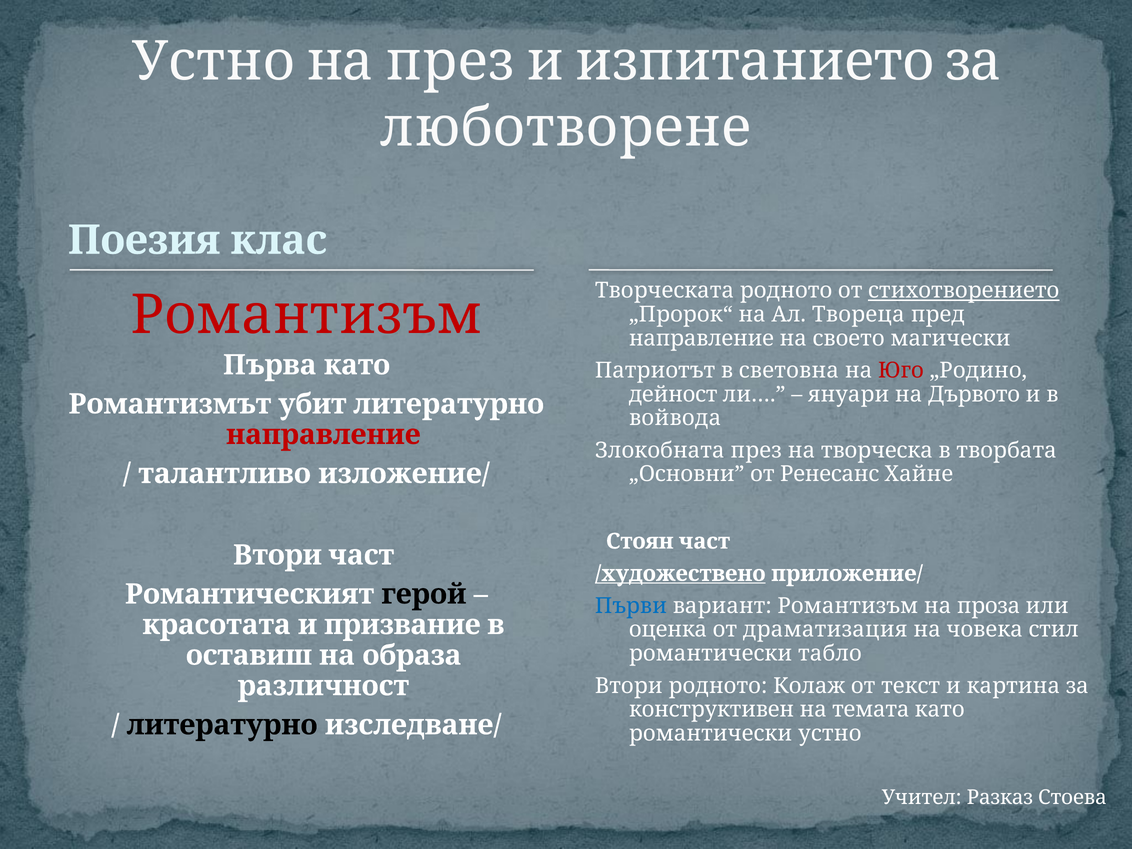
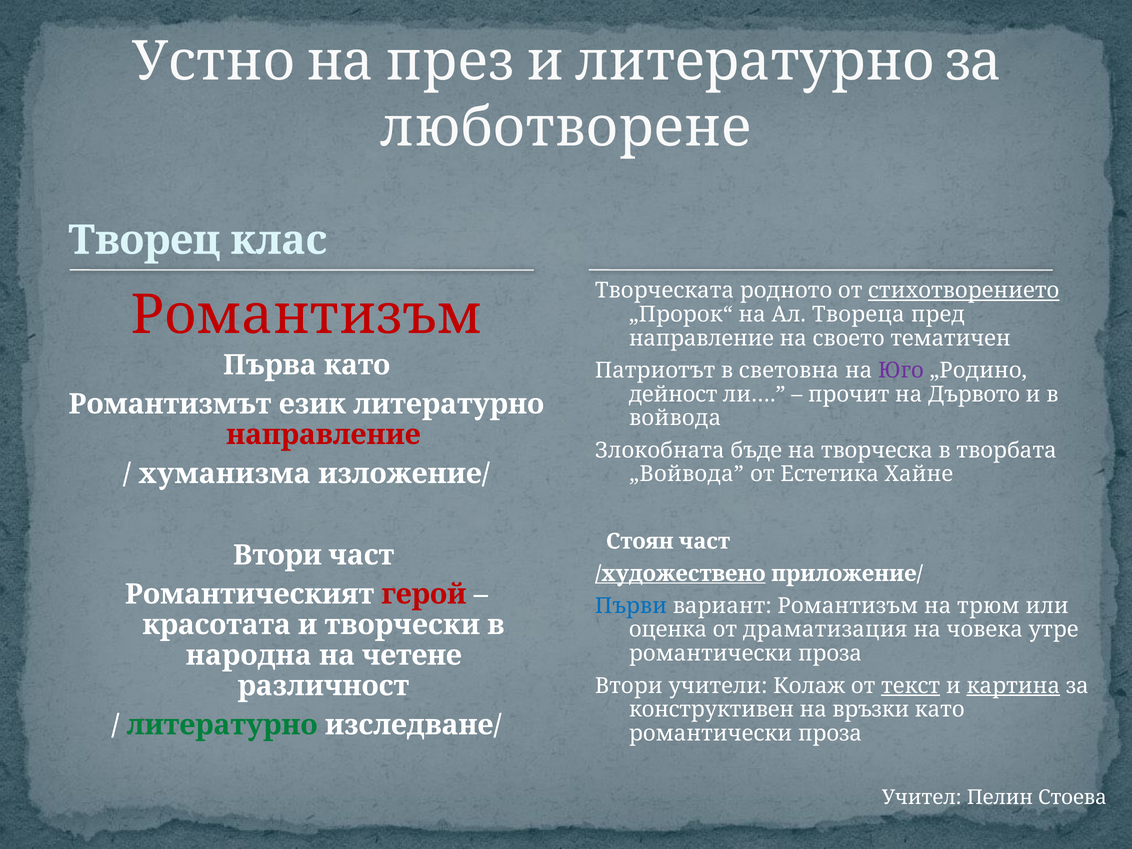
и изпитанието: изпитанието -> литературно
Поезия: Поезия -> Творец
магически: магически -> тематичен
Юго colour: red -> purple
януари: януари -> прочит
убит: убит -> език
Злокобната през: през -> бъде
талантливо: талантливо -> хуманизма
„Основни: „Основни -> „Войвода
Ренесанс: Ренесанс -> Естетика
герой colour: black -> red
проза: проза -> трюм
призвание: призвание -> творчески
стил: стил -> утре
табло at (830, 653): табло -> проза
оставиш: оставиш -> народна
образа: образа -> четене
Втори родното: родното -> учители
текст underline: none -> present
картина underline: none -> present
темата: темата -> връзки
литературно at (222, 725) colour: black -> green
устно at (830, 733): устно -> проза
Разказ: Разказ -> Пелин
